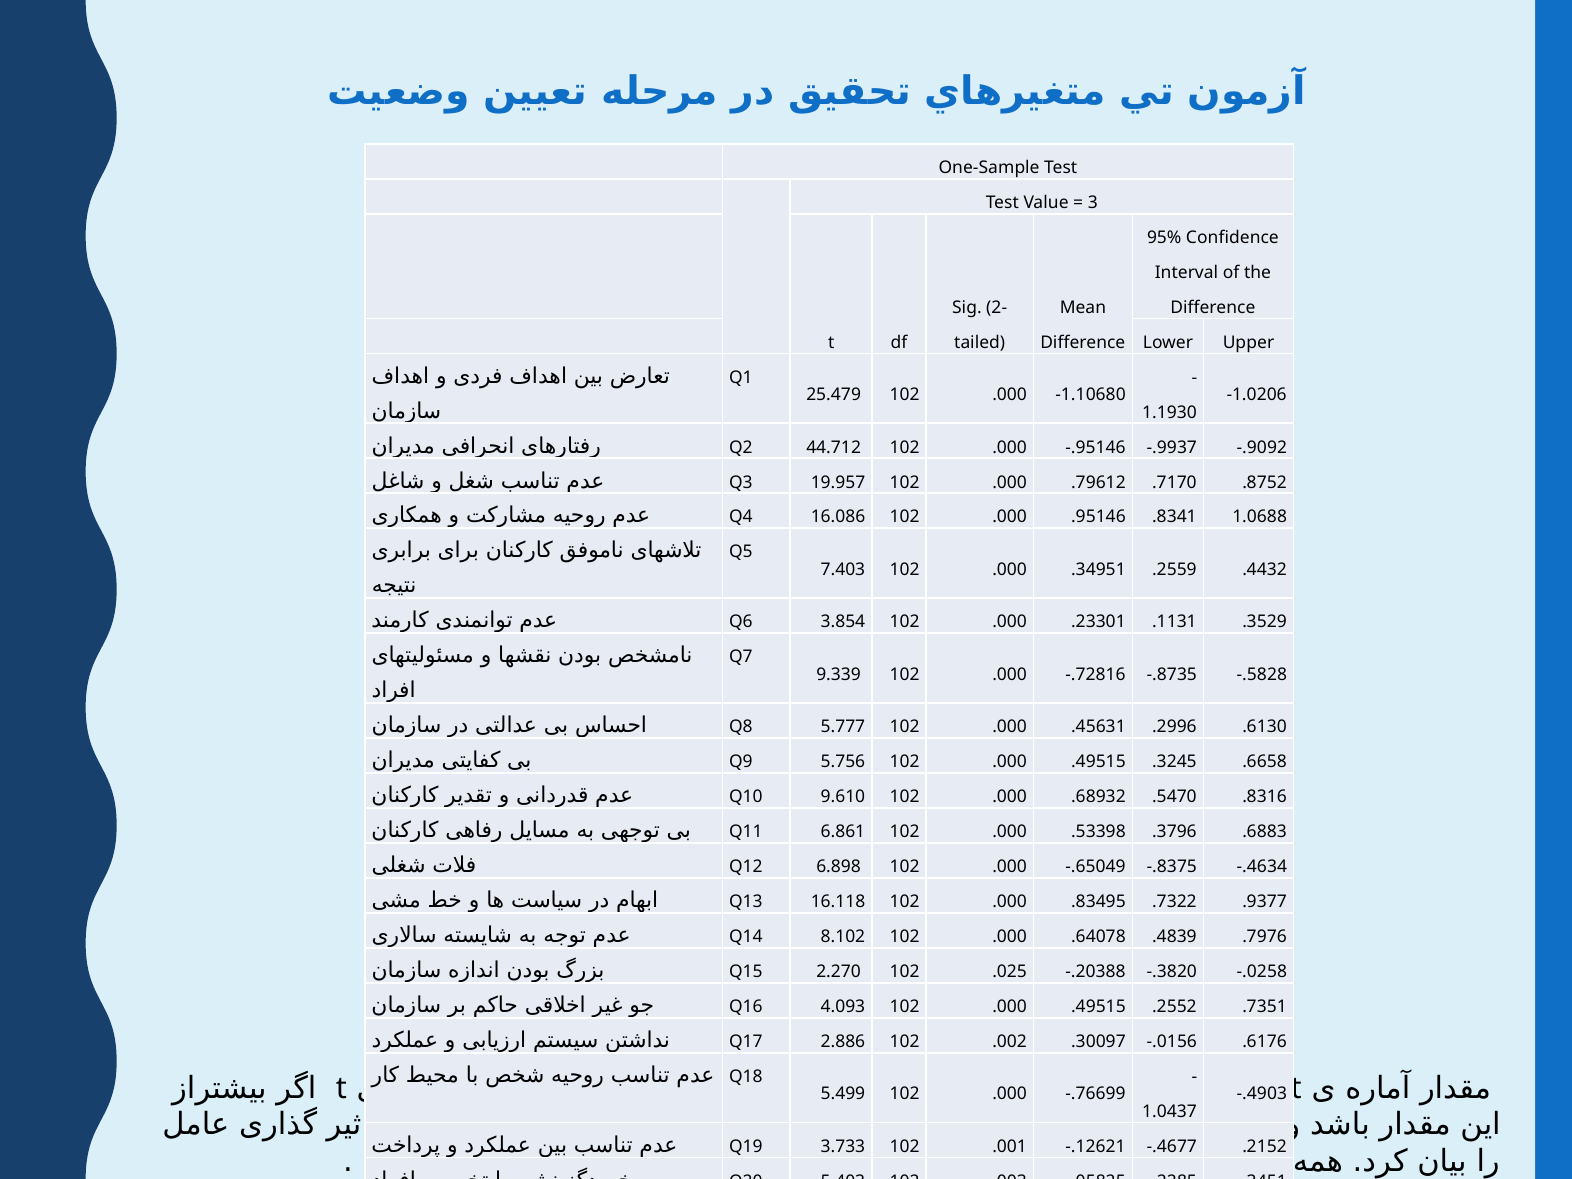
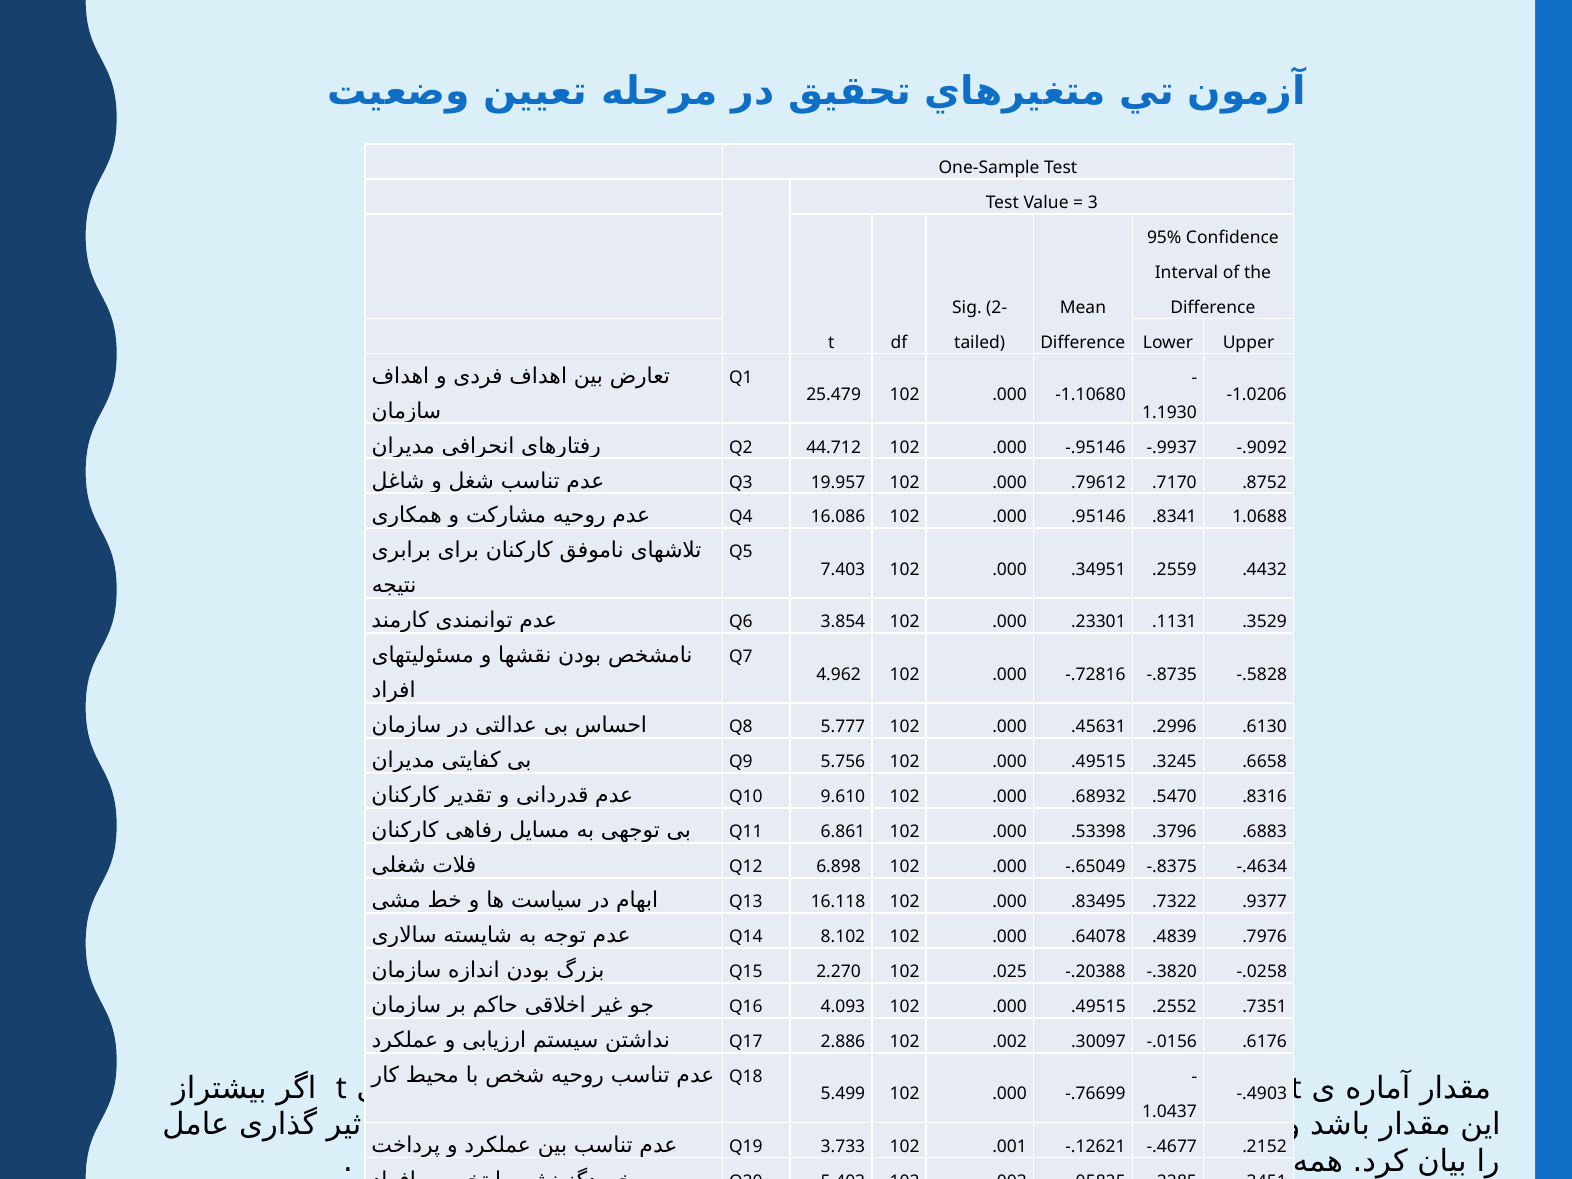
9.339: 9.339 -> 4.962
